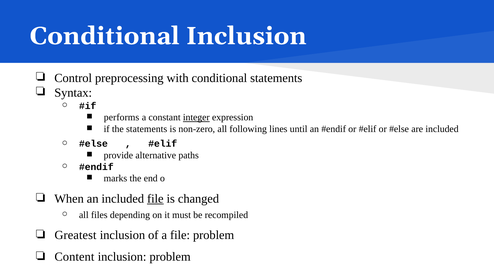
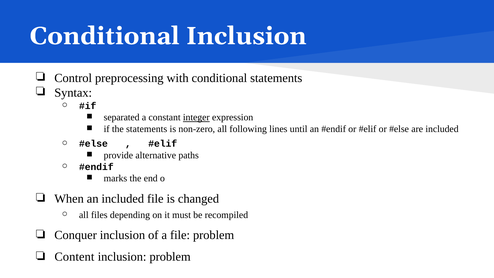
performs: performs -> separated
file at (155, 199) underline: present -> none
Greatest: Greatest -> Conquer
